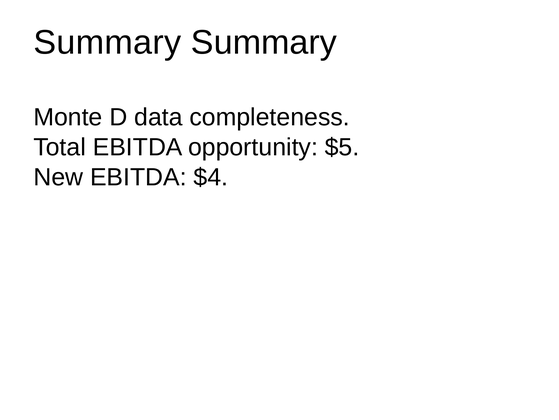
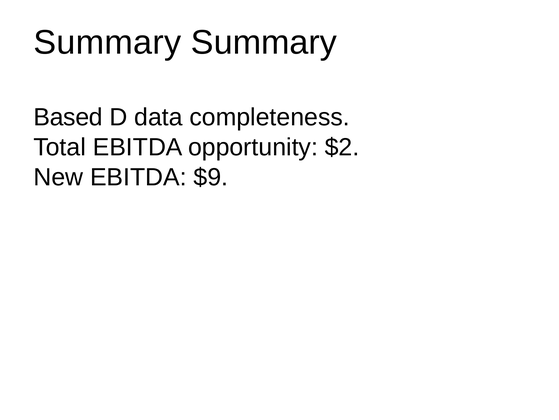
Monte: Monte -> Based
$5: $5 -> $2
$4: $4 -> $9
